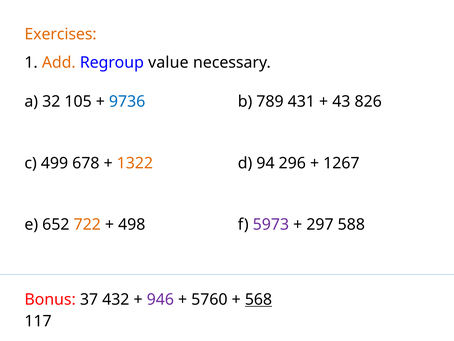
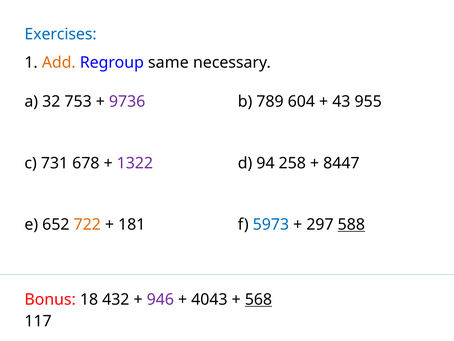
Exercises colour: orange -> blue
value: value -> same
105: 105 -> 753
9736 colour: blue -> purple
431: 431 -> 604
826: 826 -> 955
499: 499 -> 731
1322 colour: orange -> purple
296: 296 -> 258
1267: 1267 -> 8447
498: 498 -> 181
5973 colour: purple -> blue
588 underline: none -> present
37: 37 -> 18
5760: 5760 -> 4043
